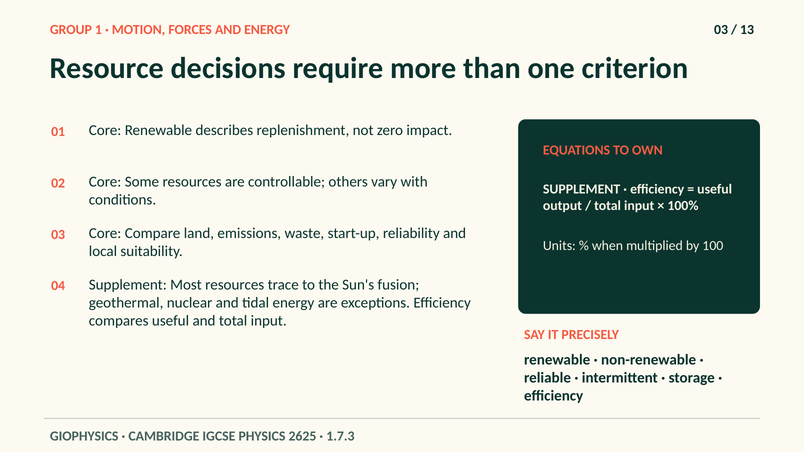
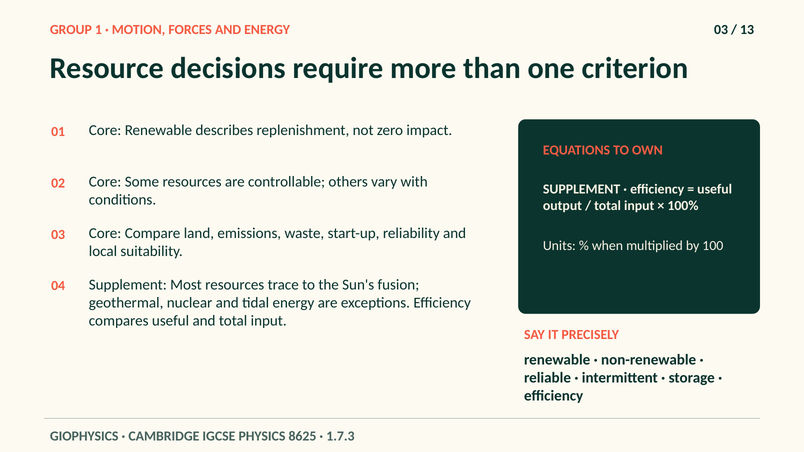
2625: 2625 -> 8625
